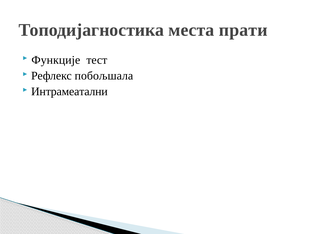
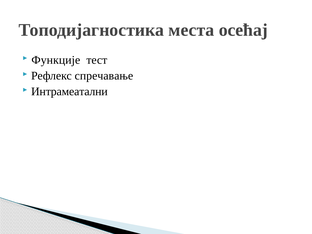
прати: прати -> осећај
побољшала: побољшала -> спречавање
